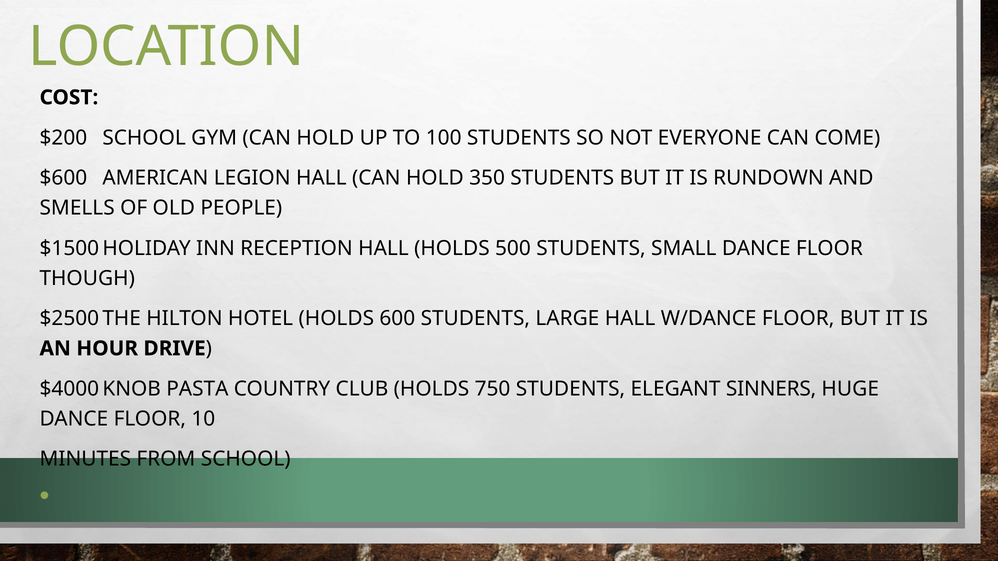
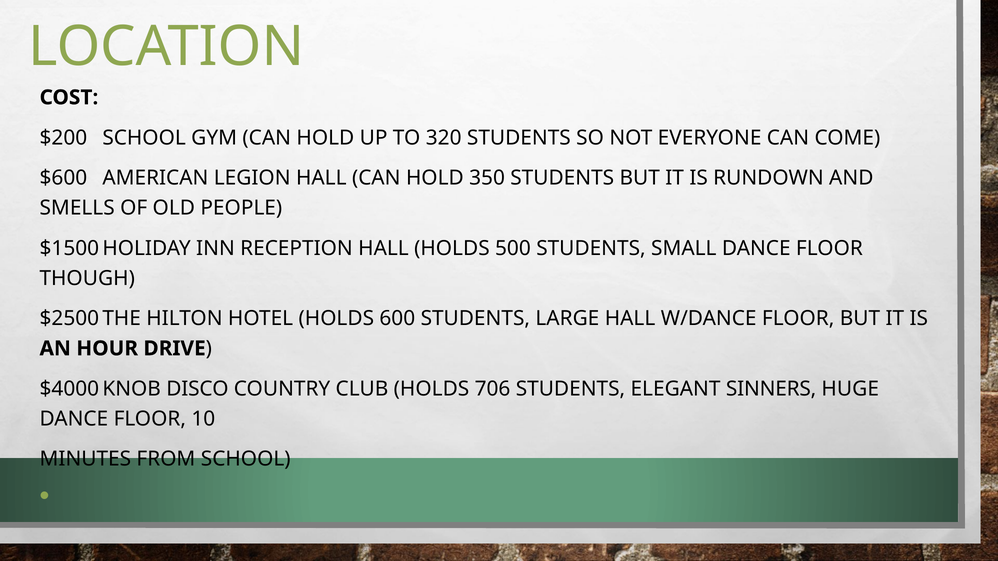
100: 100 -> 320
PASTA: PASTA -> DISCO
750: 750 -> 706
